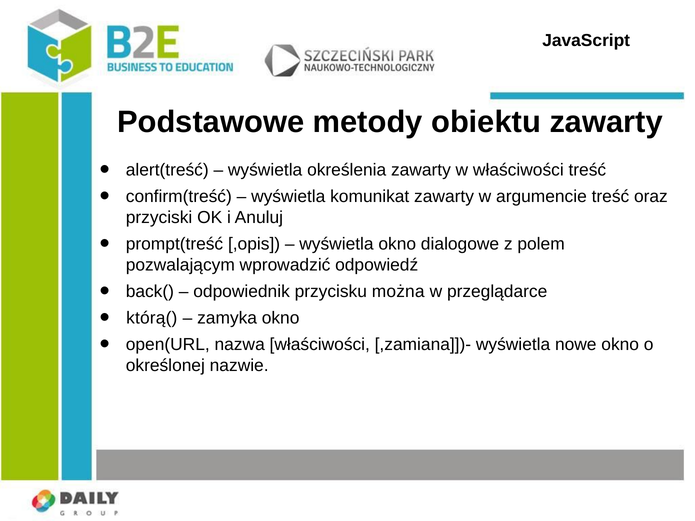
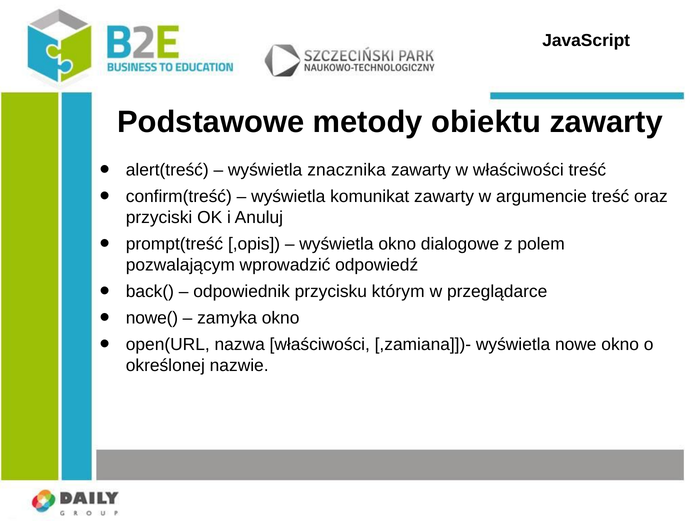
określenia: określenia -> znacznika
można: można -> którym
którą(: którą( -> nowe(
